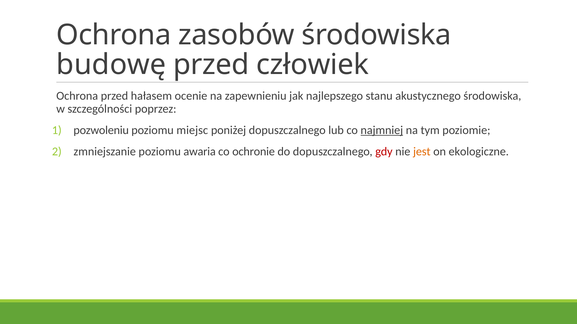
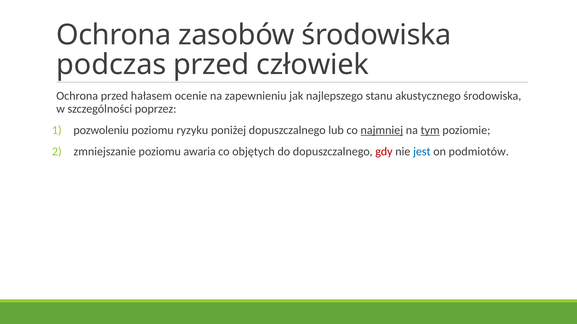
budowę: budowę -> podczas
miejsc: miejsc -> ryzyku
tym underline: none -> present
ochronie: ochronie -> objętych
jest colour: orange -> blue
ekologiczne: ekologiczne -> podmiotów
